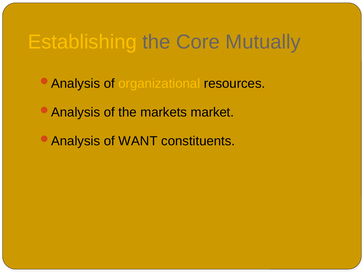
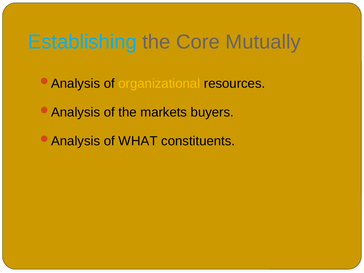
Establishing colour: yellow -> light blue
market: market -> buyers
WANT: WANT -> WHAT
